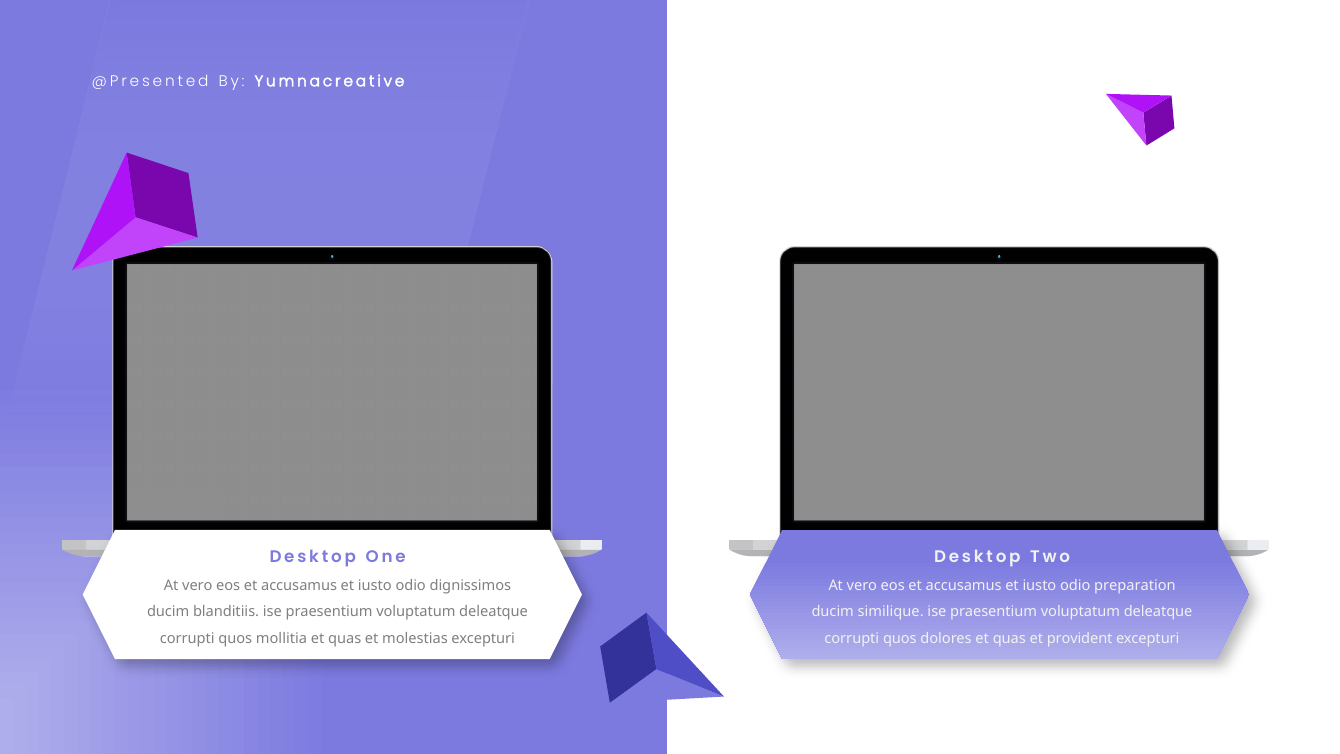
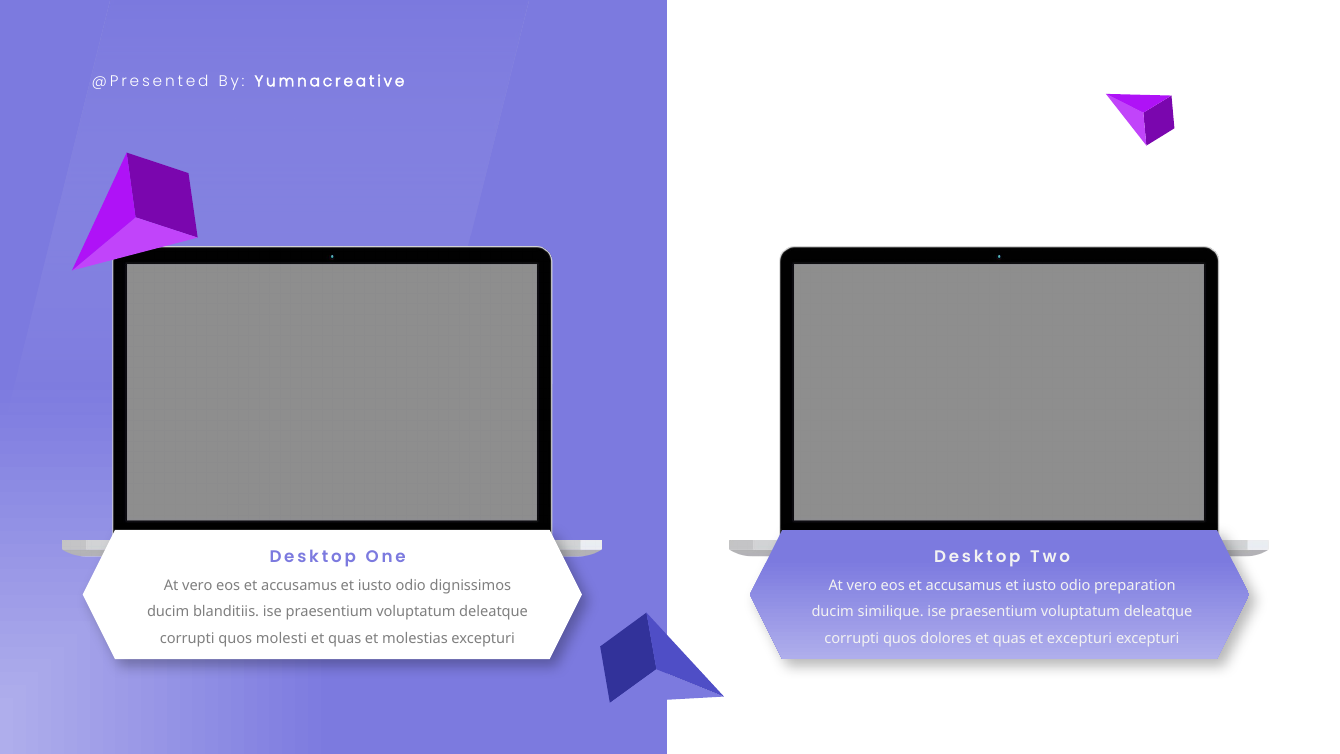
mollitia: mollitia -> molesti
et provident: provident -> excepturi
